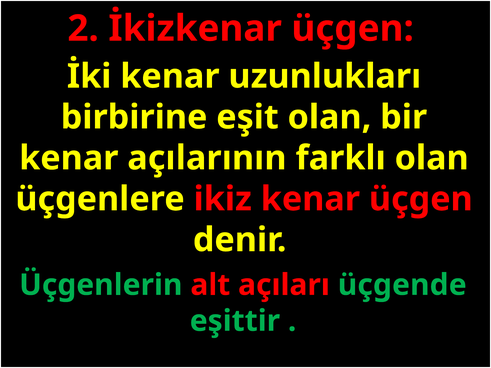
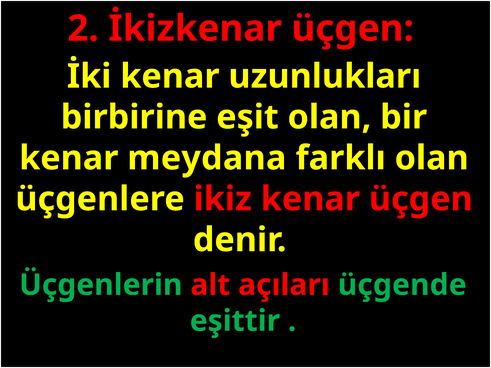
açılarının: açılarının -> meydana
